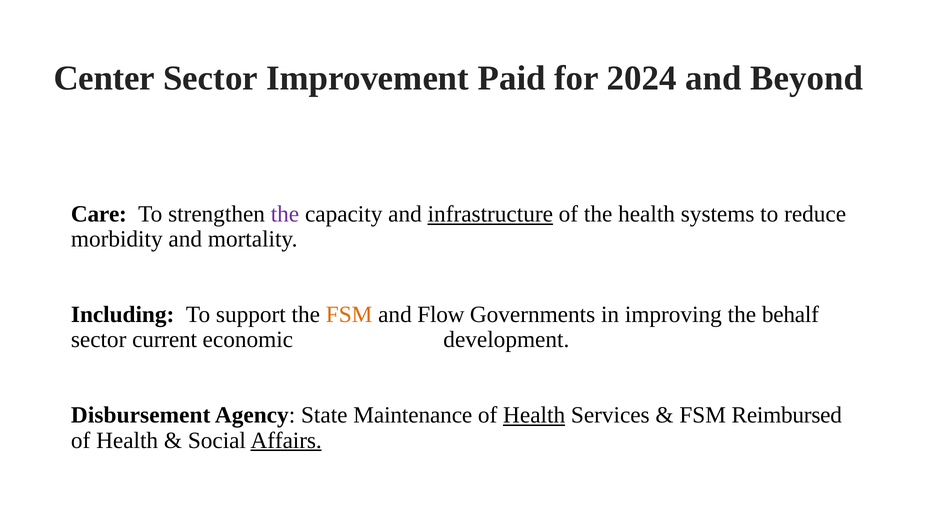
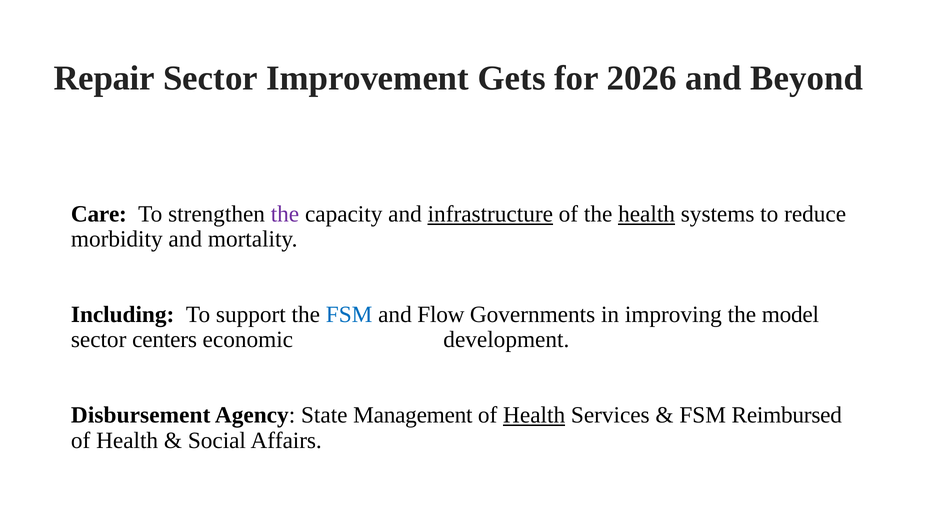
Center: Center -> Repair
Paid: Paid -> Gets
2024: 2024 -> 2026
health at (647, 214) underline: none -> present
FSM at (349, 314) colour: orange -> blue
behalf: behalf -> model
current: current -> centers
Maintenance: Maintenance -> Management
Affairs underline: present -> none
